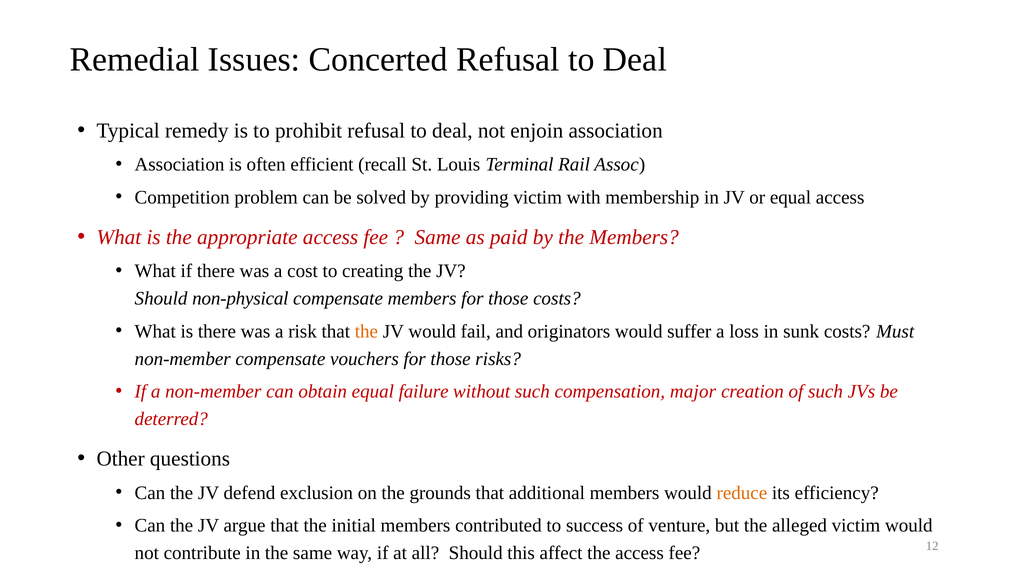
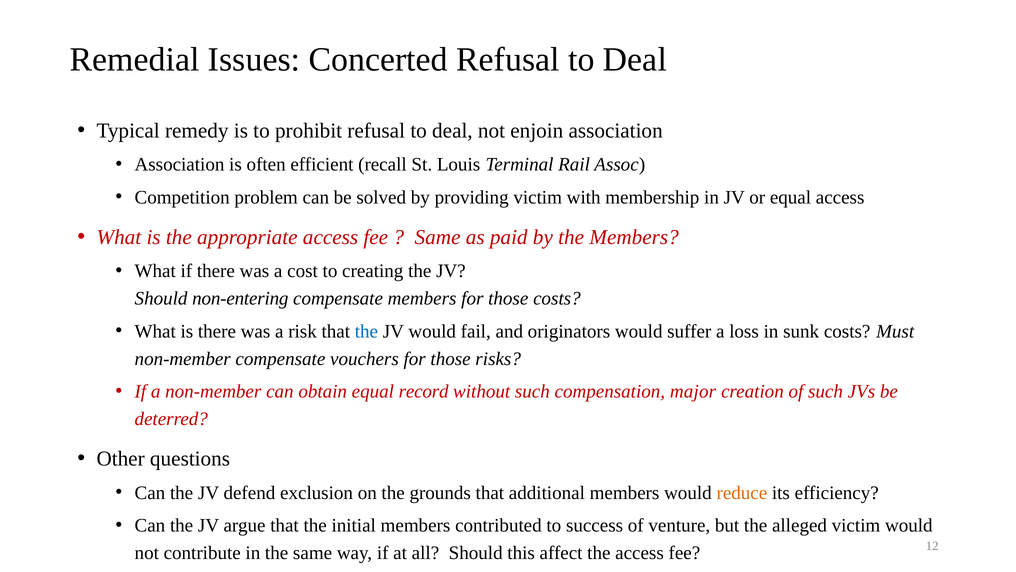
non-physical: non-physical -> non-entering
the at (366, 331) colour: orange -> blue
failure: failure -> record
